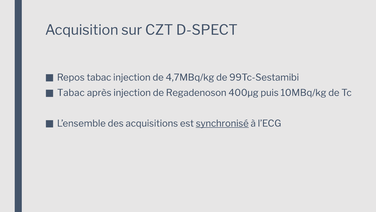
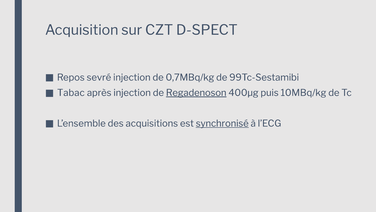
Repos tabac: tabac -> sevré
4,7MBq/kg: 4,7MBq/kg -> 0,7MBq/kg
Regadenoson underline: none -> present
